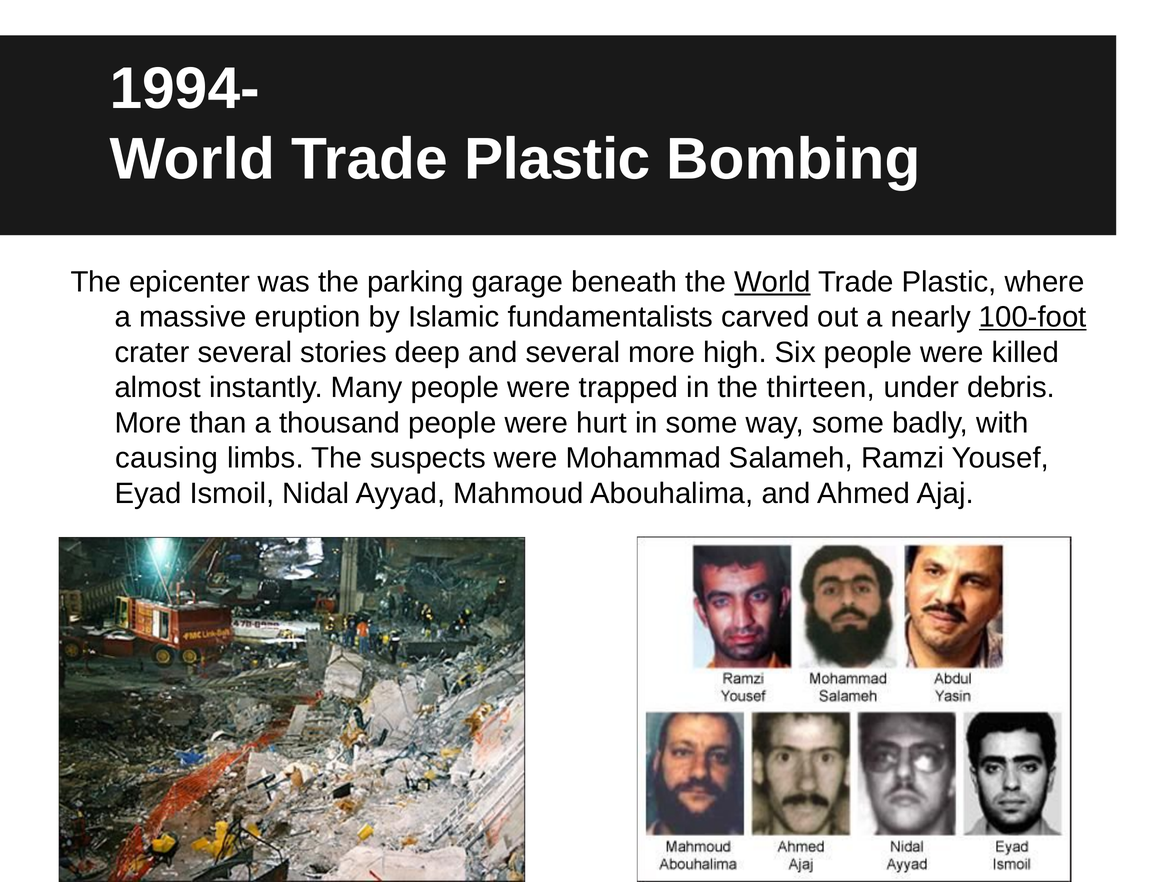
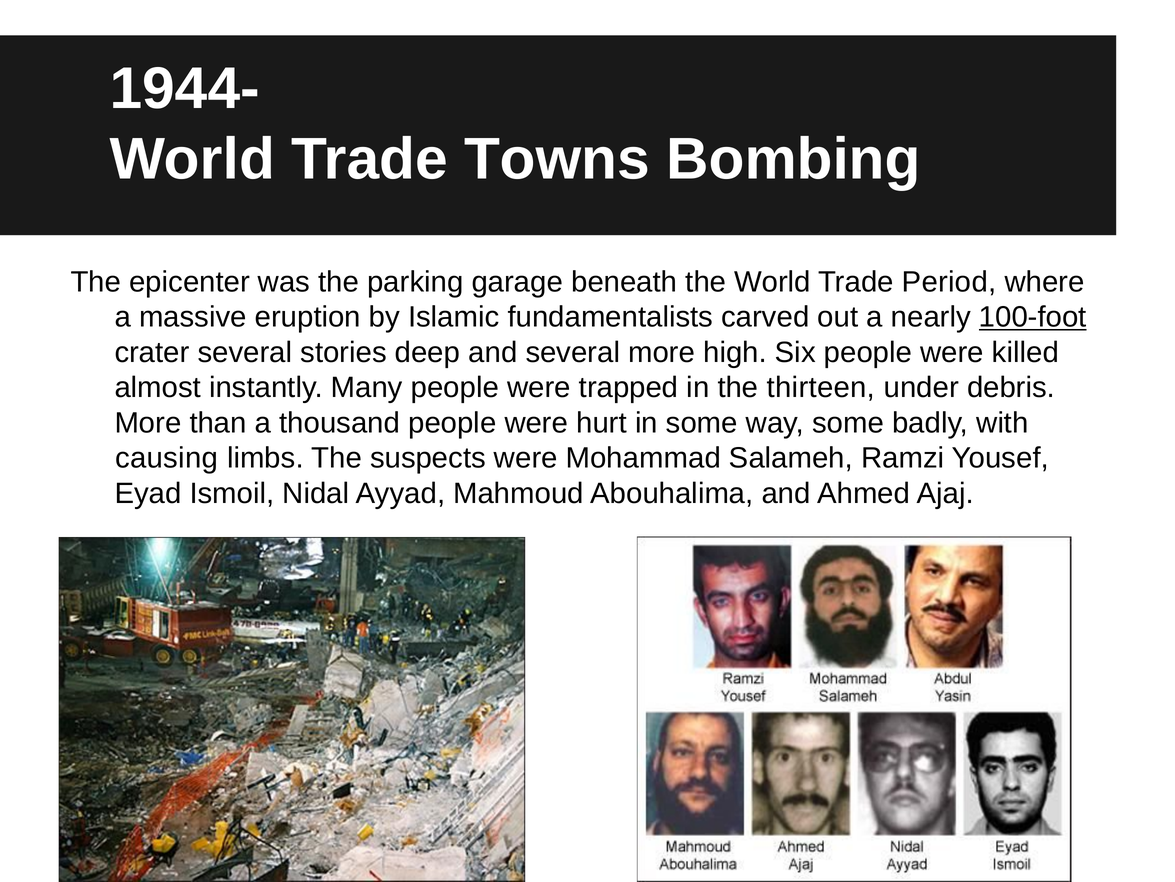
1994-: 1994- -> 1944-
Plastic at (557, 159): Plastic -> Towns
World at (772, 282) underline: present -> none
Plastic at (949, 282): Plastic -> Period
